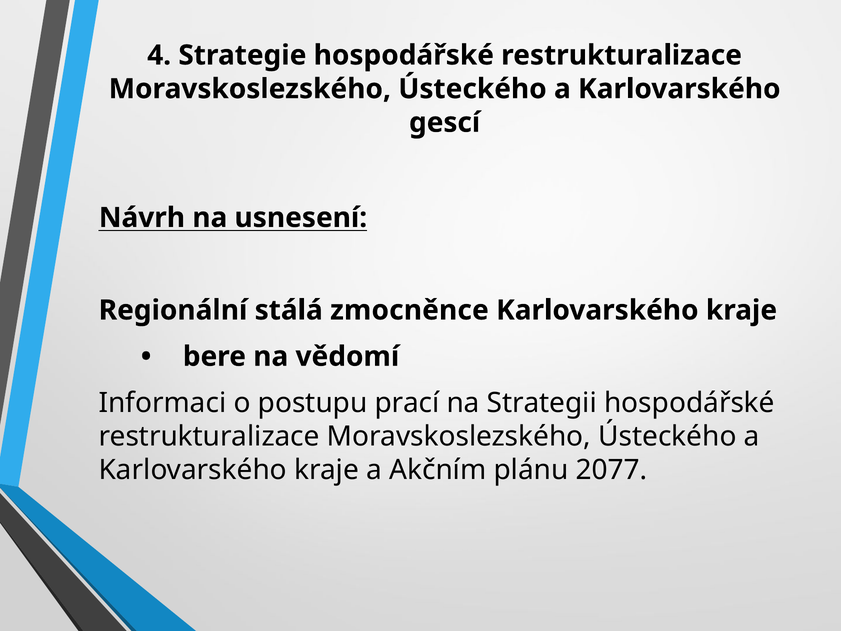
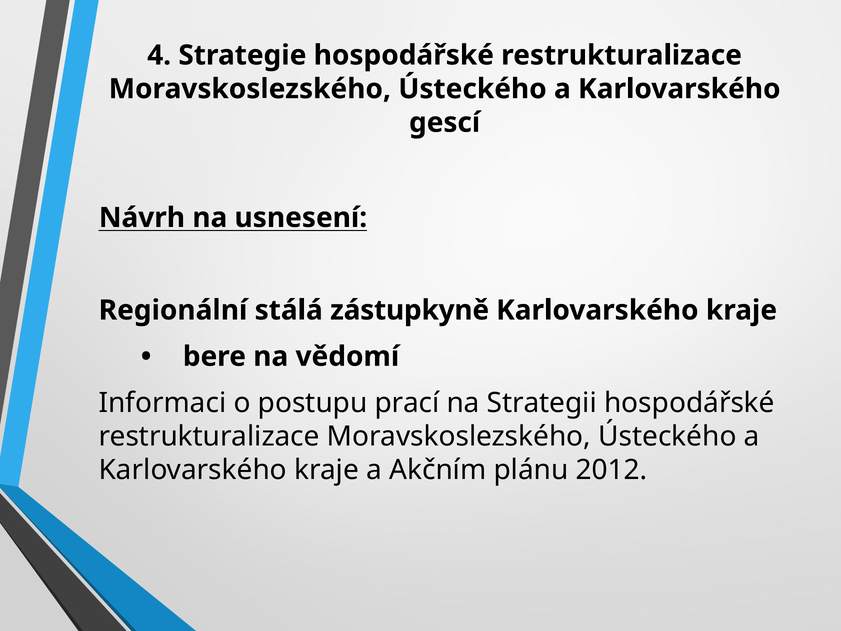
zmocněnce: zmocněnce -> zástupkyně
2077: 2077 -> 2012
